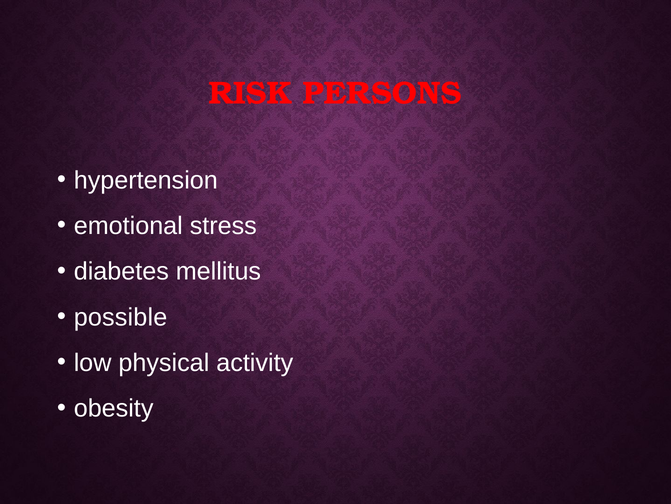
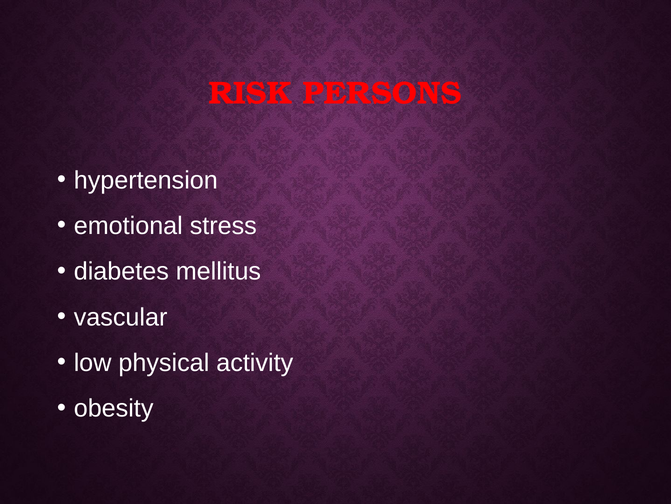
possible: possible -> vascular
